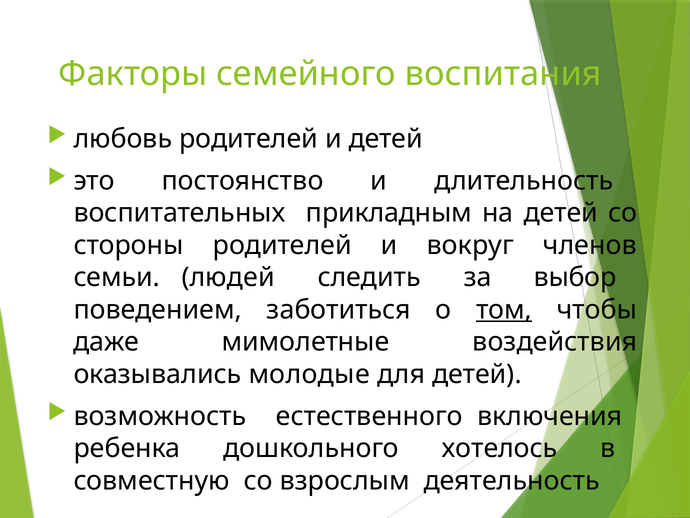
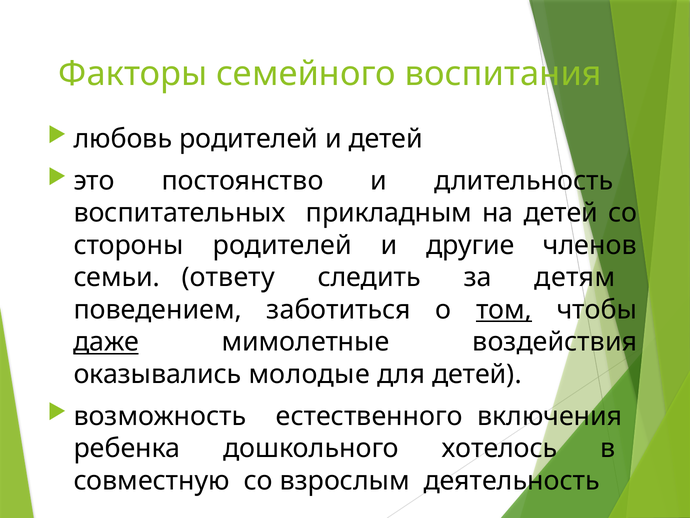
вокруг: вокруг -> другие
людей: людей -> ответу
выбор: выбор -> детям
даже underline: none -> present
